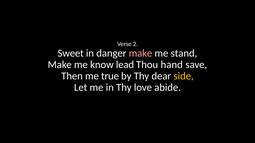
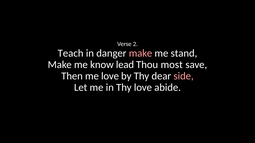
Sweet: Sweet -> Teach
hand: hand -> most
me true: true -> love
side colour: yellow -> pink
